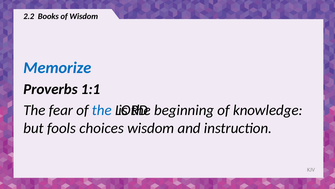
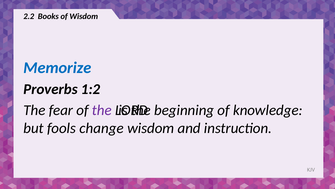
1:1: 1:1 -> 1:2
the at (102, 110) colour: blue -> purple
choices: choices -> change
